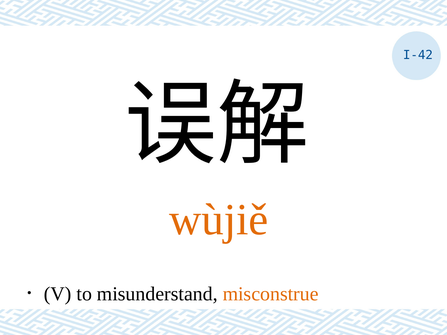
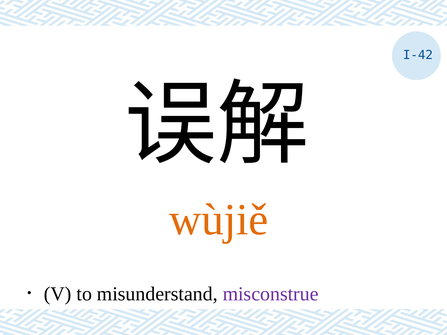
misconstrue colour: orange -> purple
